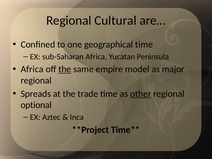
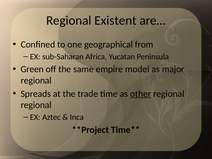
Cultural: Cultural -> Existent
geographical time: time -> from
Africa at (32, 69): Africa -> Green
the at (65, 69) underline: present -> none
optional at (36, 105): optional -> regional
